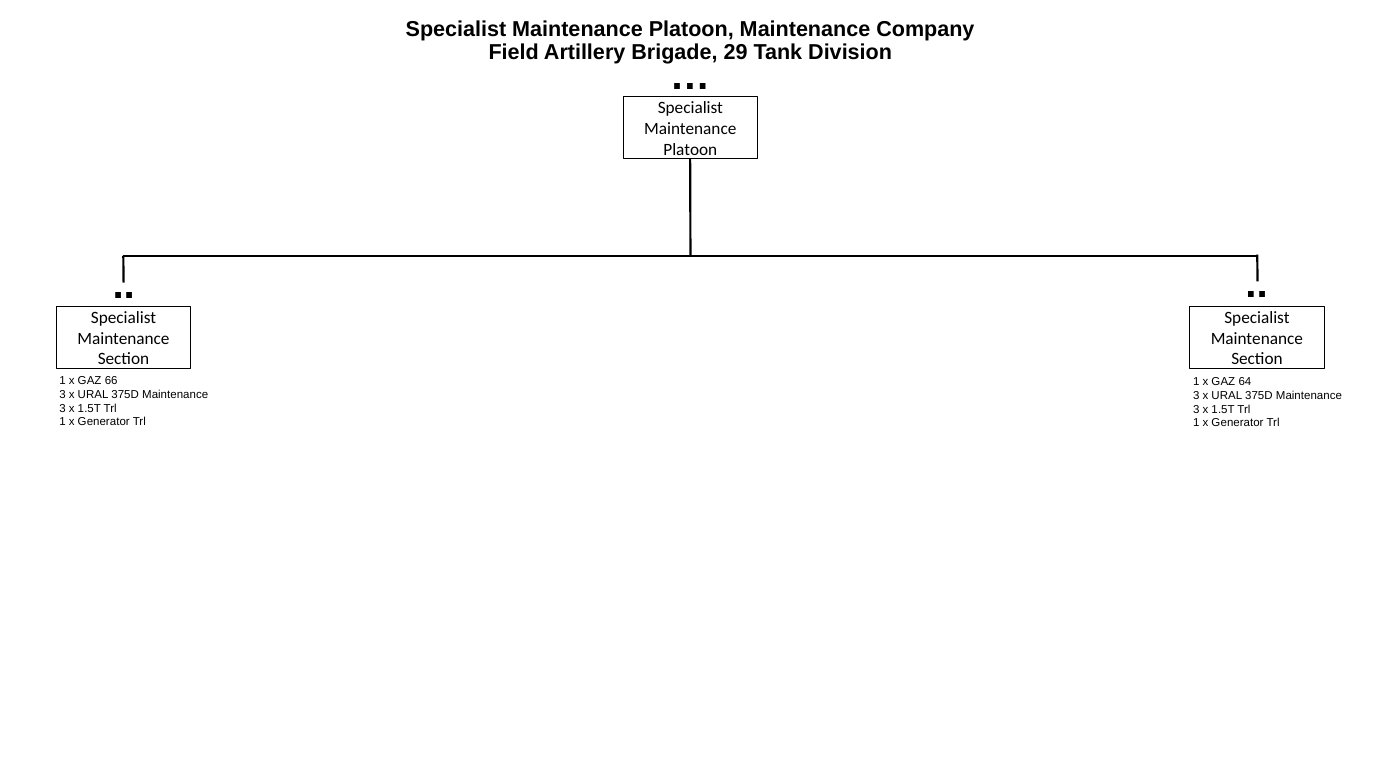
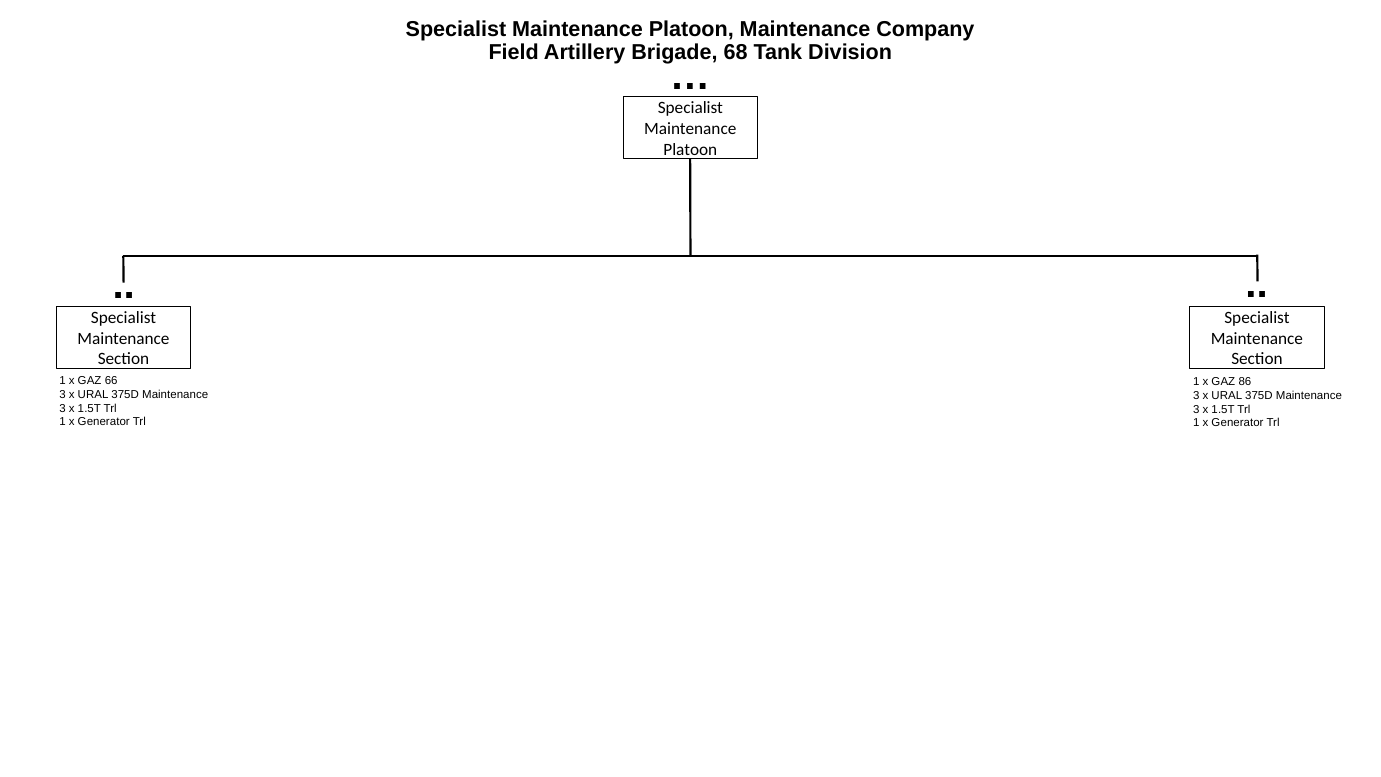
29: 29 -> 68
64: 64 -> 86
